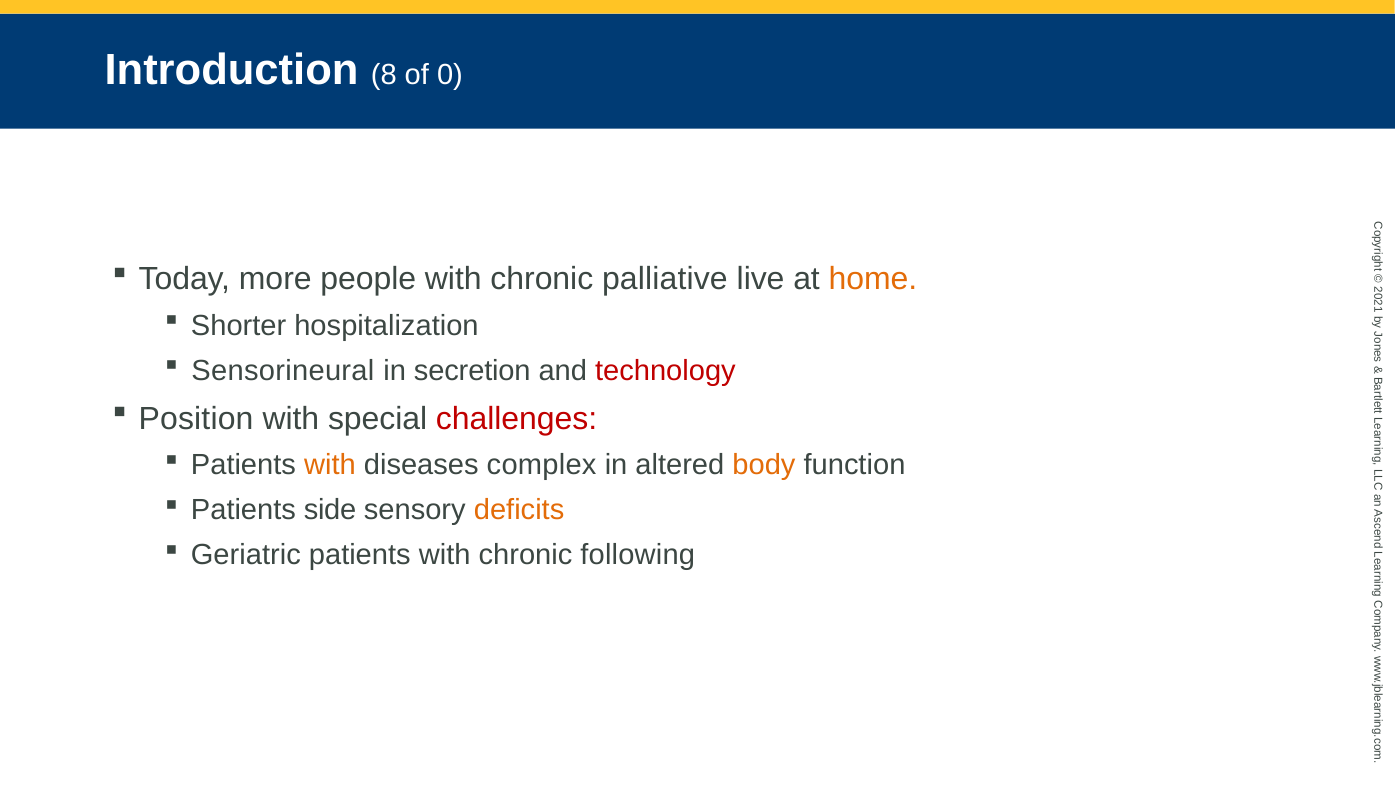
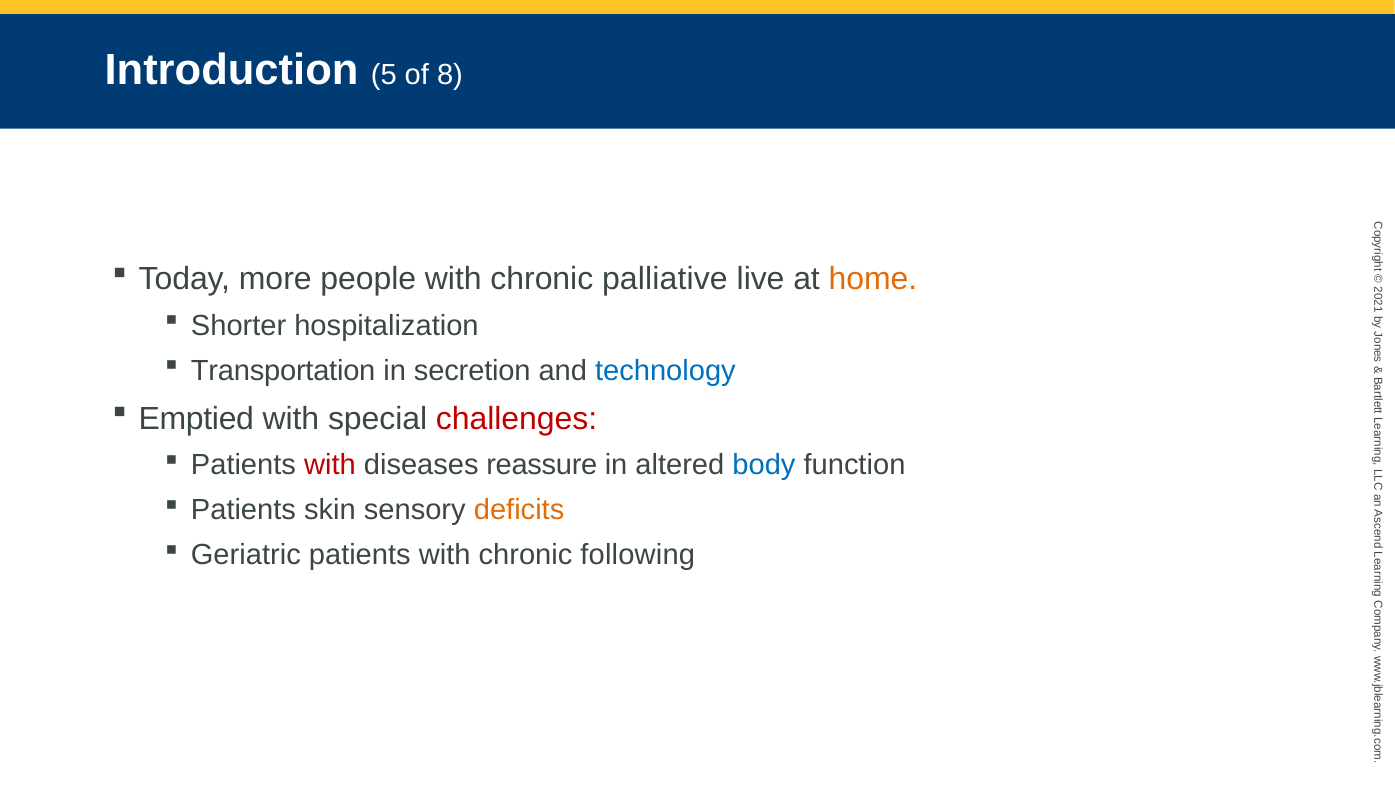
8: 8 -> 5
of 0: 0 -> 8
Sensorineural: Sensorineural -> Transportation
technology colour: red -> blue
Position: Position -> Emptied
with at (330, 465) colour: orange -> red
complex: complex -> reassure
body colour: orange -> blue
side: side -> skin
